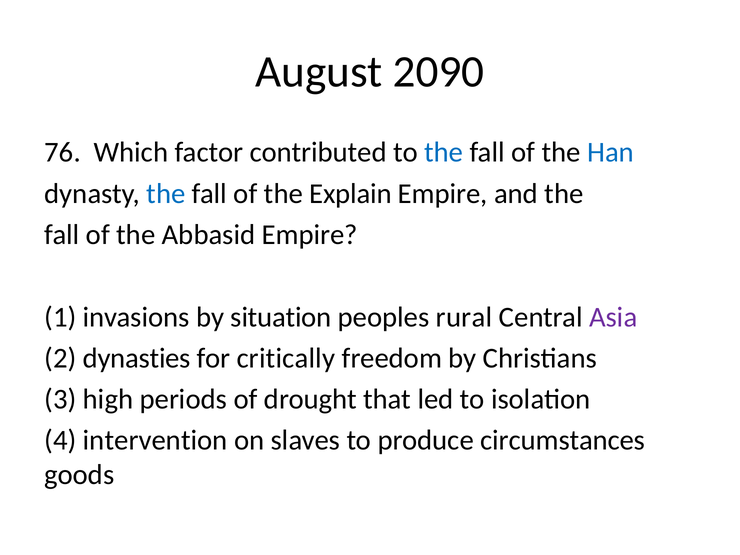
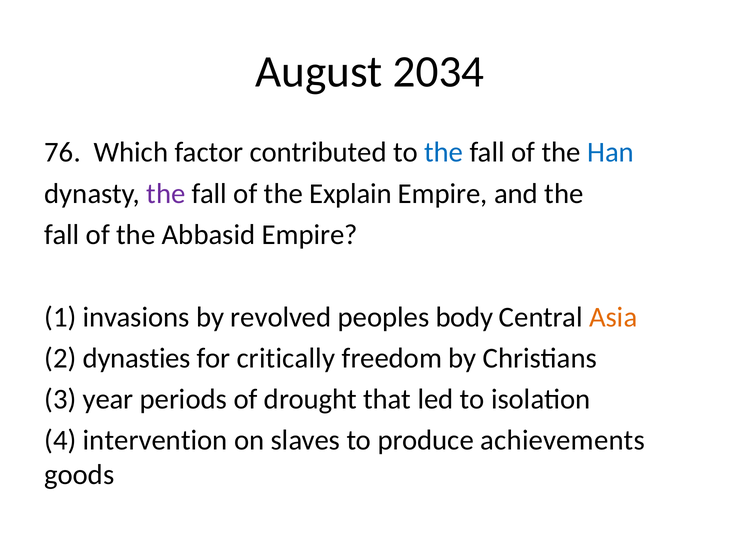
2090: 2090 -> 2034
the at (166, 194) colour: blue -> purple
situation: situation -> revolved
rural: rural -> body
Asia colour: purple -> orange
high: high -> year
circumstances: circumstances -> achievements
